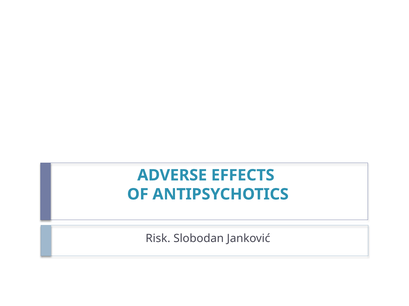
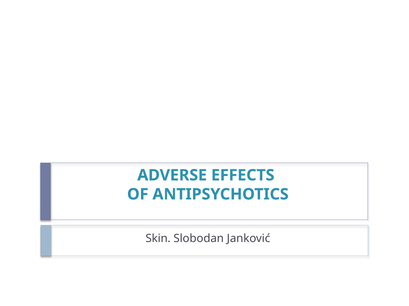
Risk: Risk -> Skin
